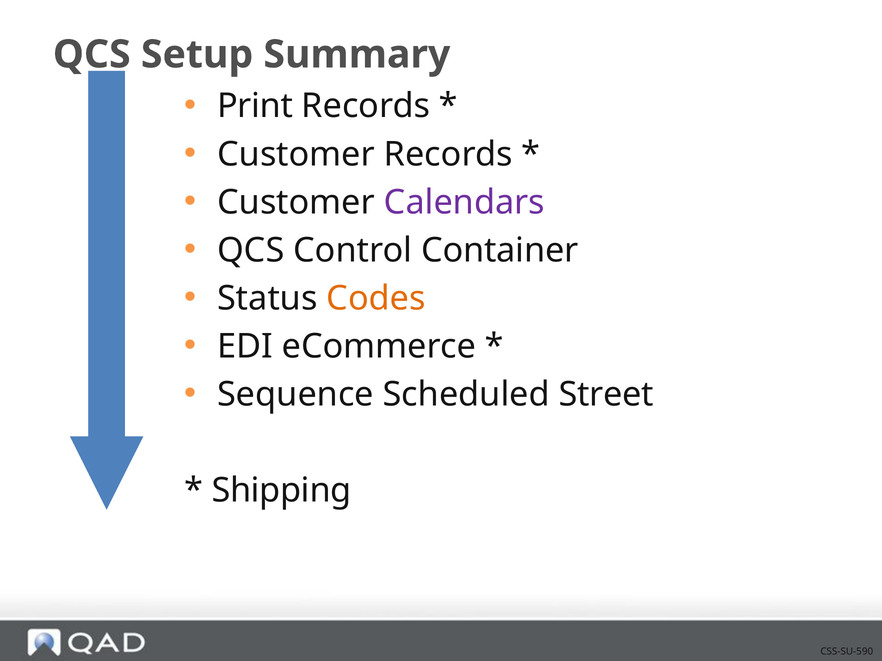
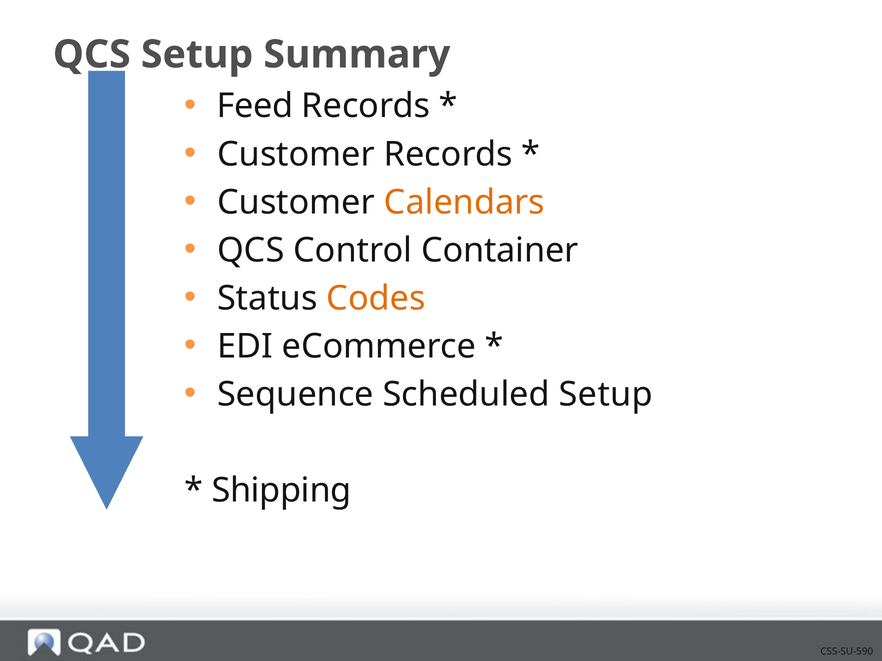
Print: Print -> Feed
Calendars colour: purple -> orange
Scheduled Street: Street -> Setup
